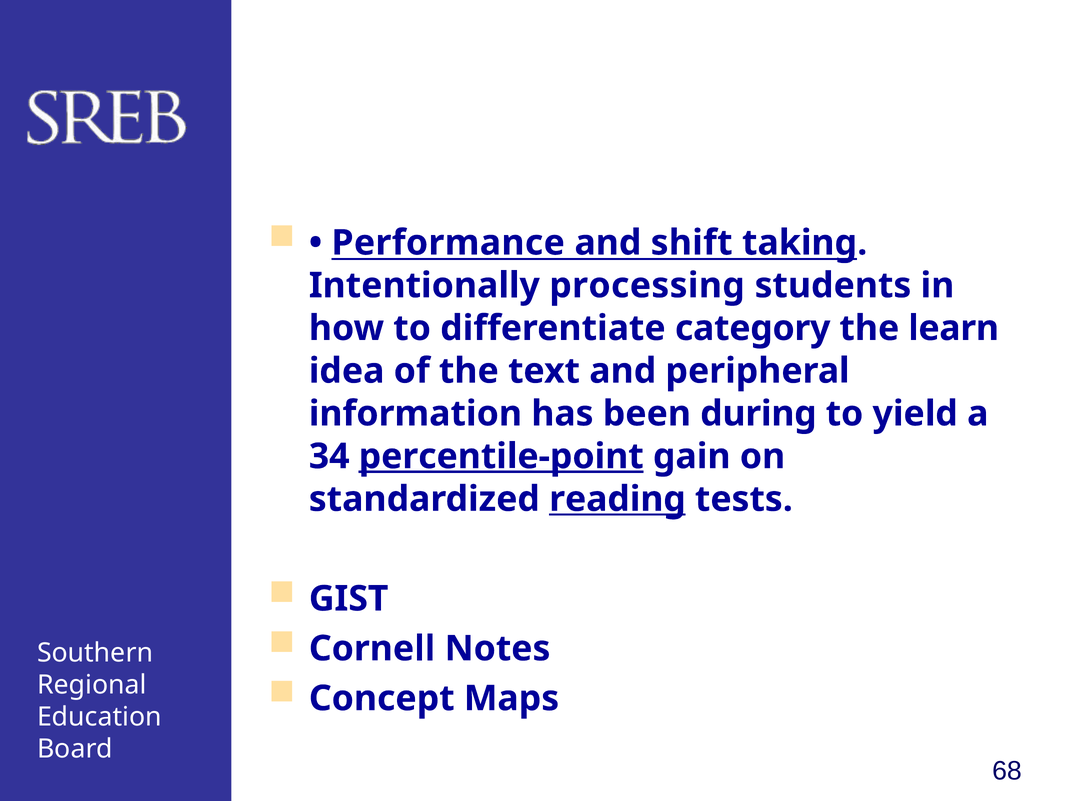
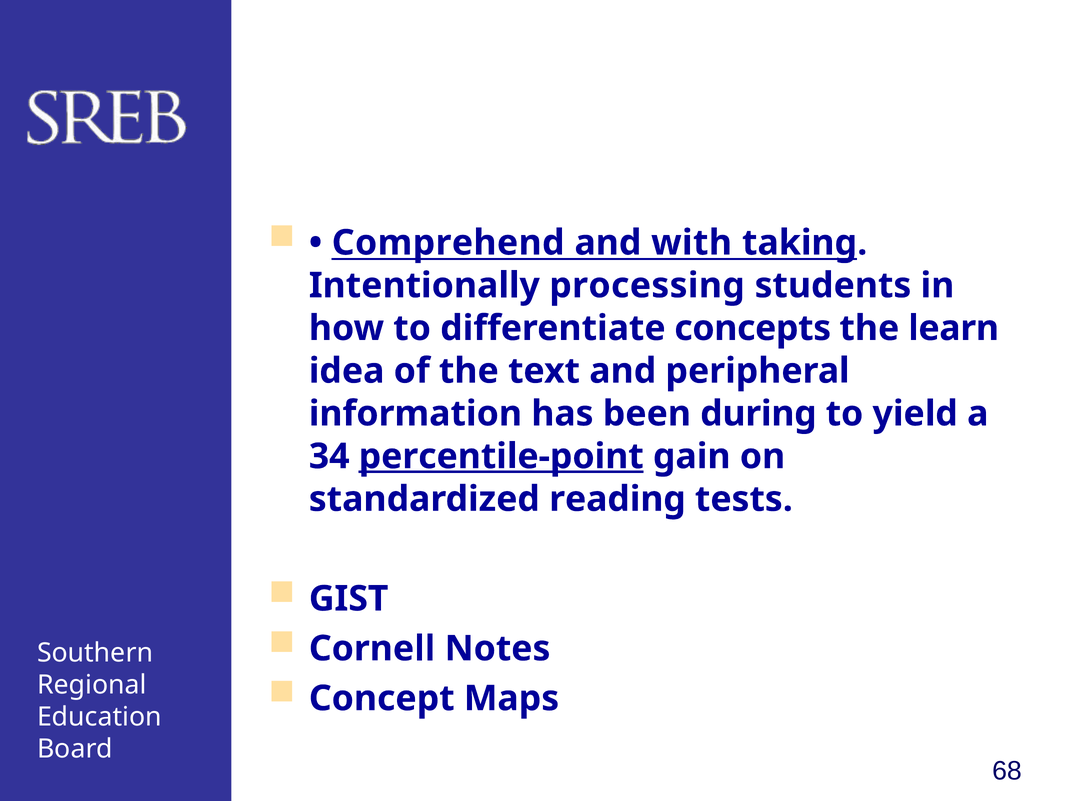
Performance: Performance -> Comprehend
shift: shift -> with
category: category -> concepts
reading underline: present -> none
